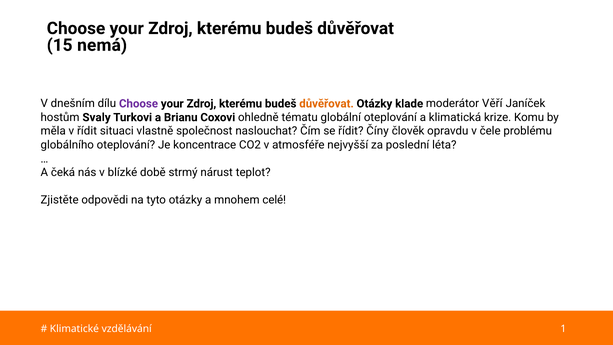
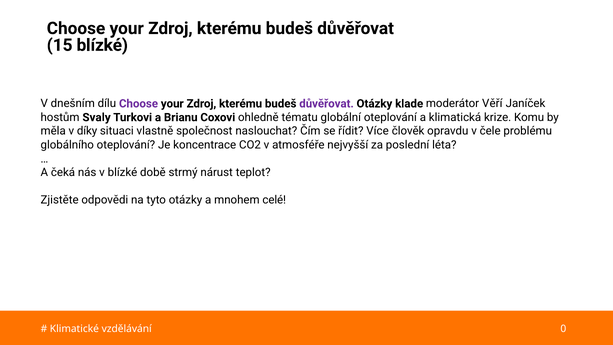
15 nemá: nemá -> blízké
důvěřovat at (327, 104) colour: orange -> purple
v řídit: řídit -> díky
Číny: Číny -> Více
1: 1 -> 0
